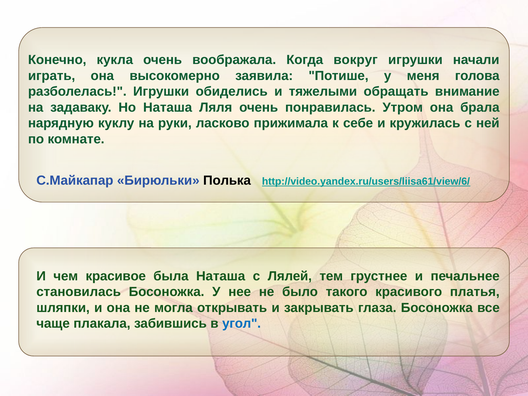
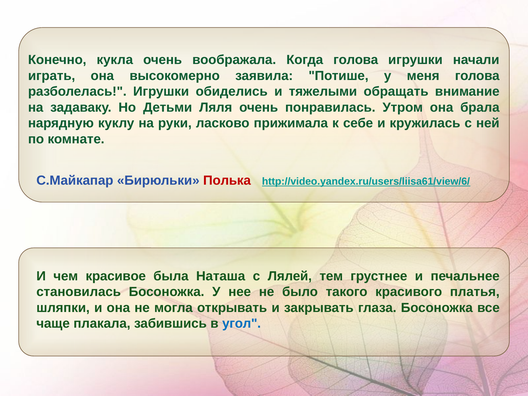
Когда вокруг: вокруг -> голова
Но Наташа: Наташа -> Детьми
Полька colour: black -> red
